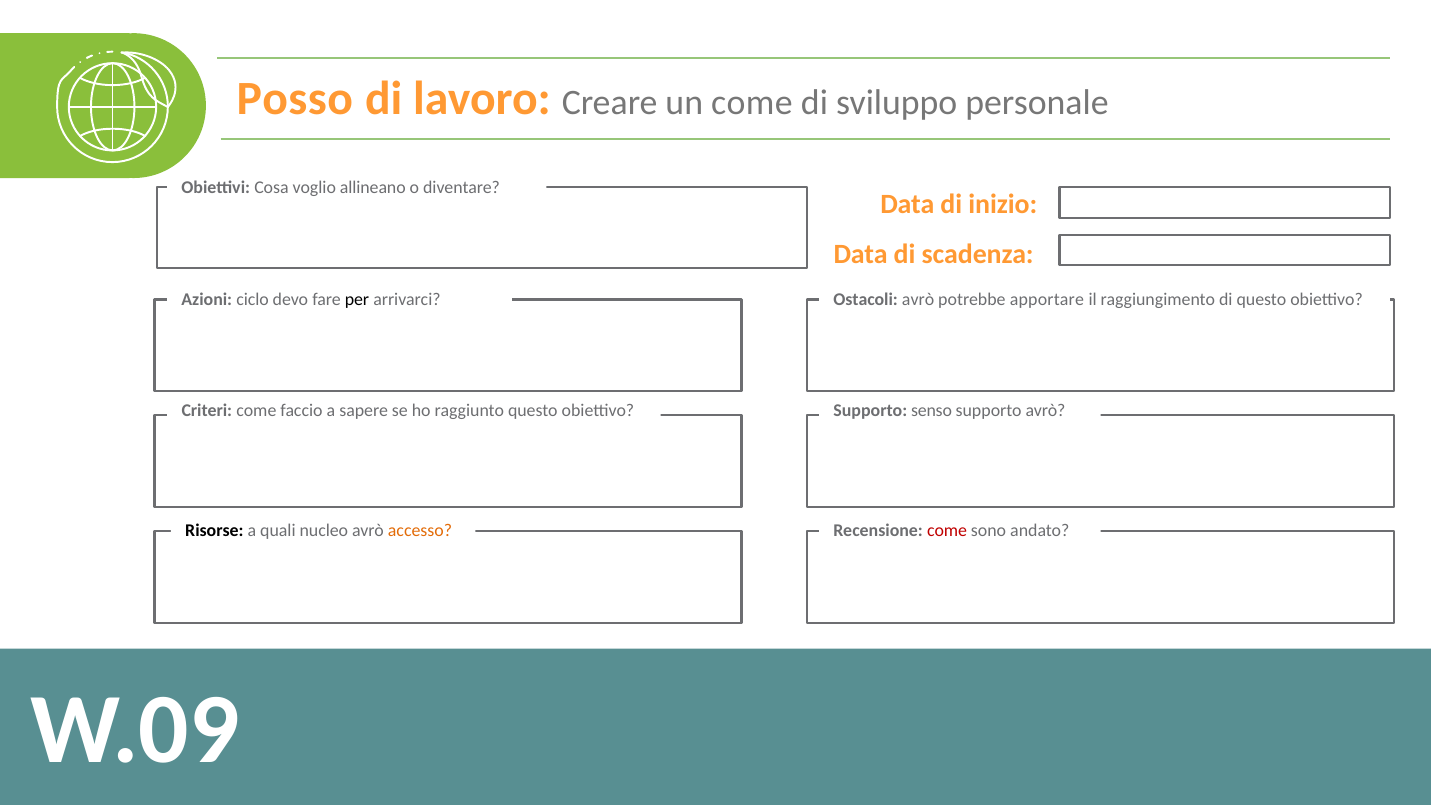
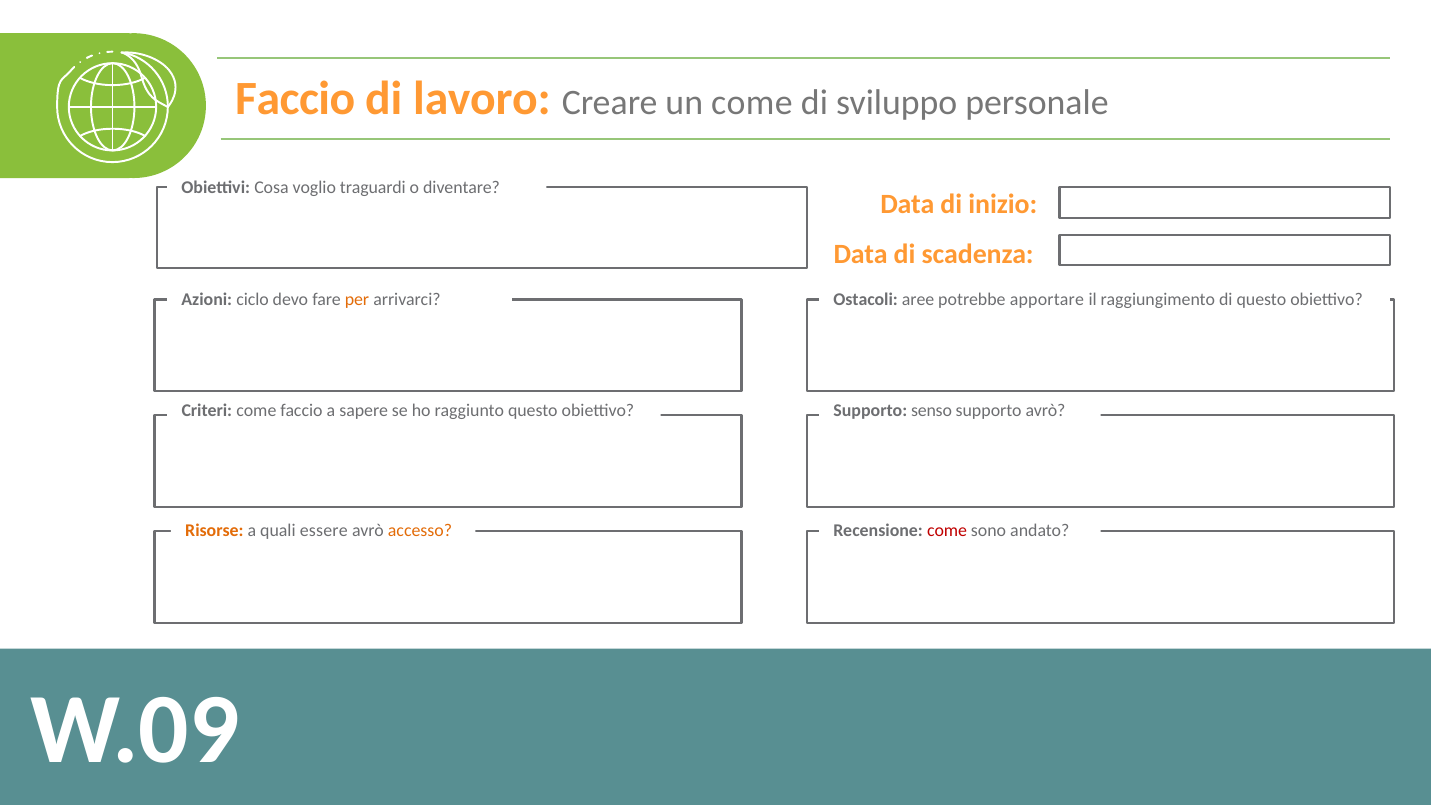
Posso at (295, 99): Posso -> Faccio
allineano: allineano -> traguardi
Ostacoli avrò: avrò -> aree
per colour: black -> orange
Risorse colour: black -> orange
nucleo: nucleo -> essere
